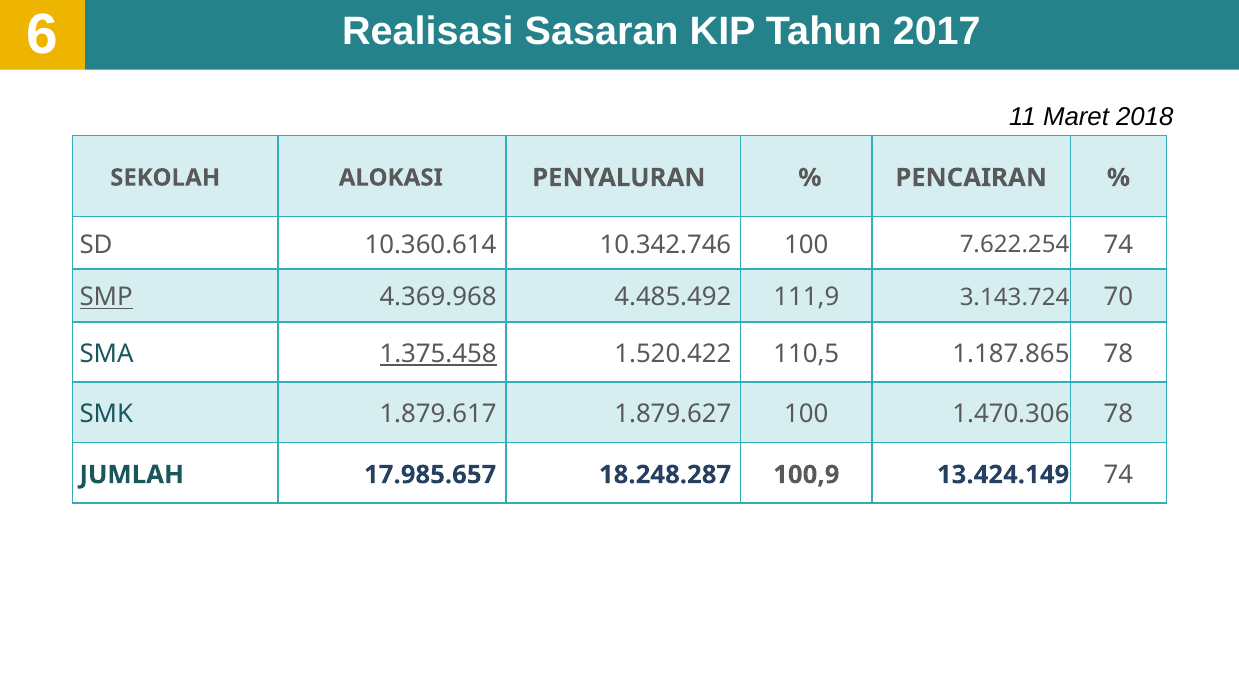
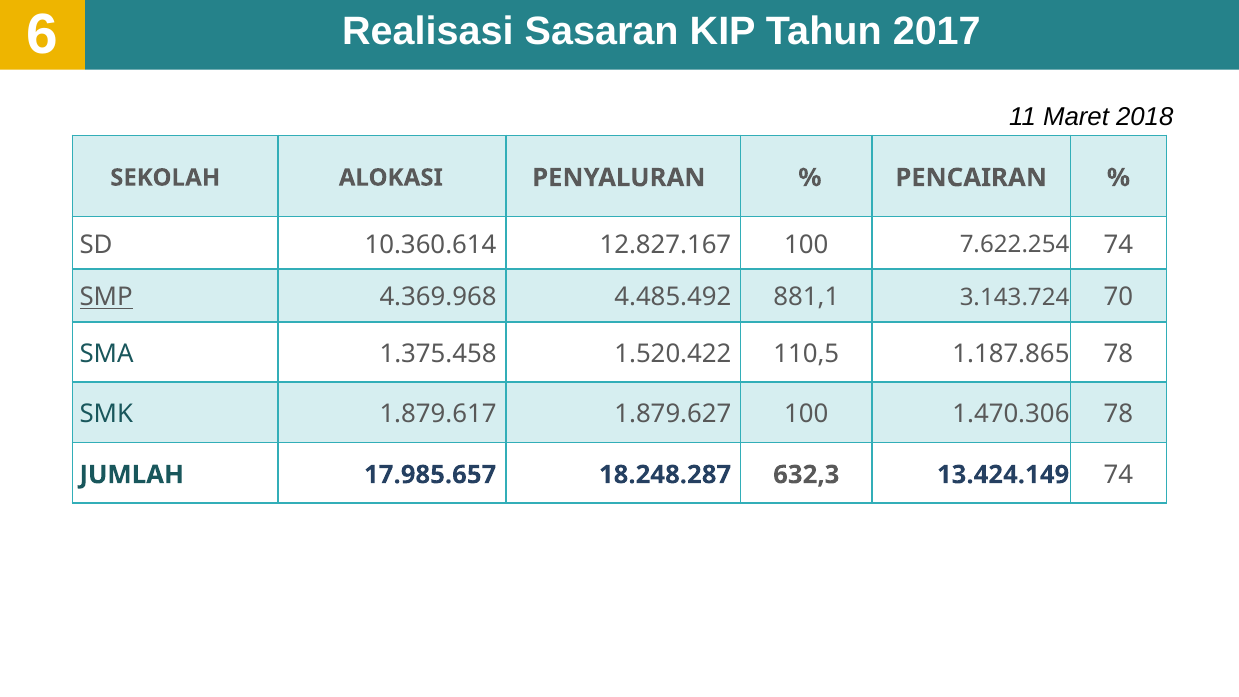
10.342.746: 10.342.746 -> 12.827.167
111,9: 111,9 -> 881,1
1.375.458 underline: present -> none
100,9: 100,9 -> 632,3
